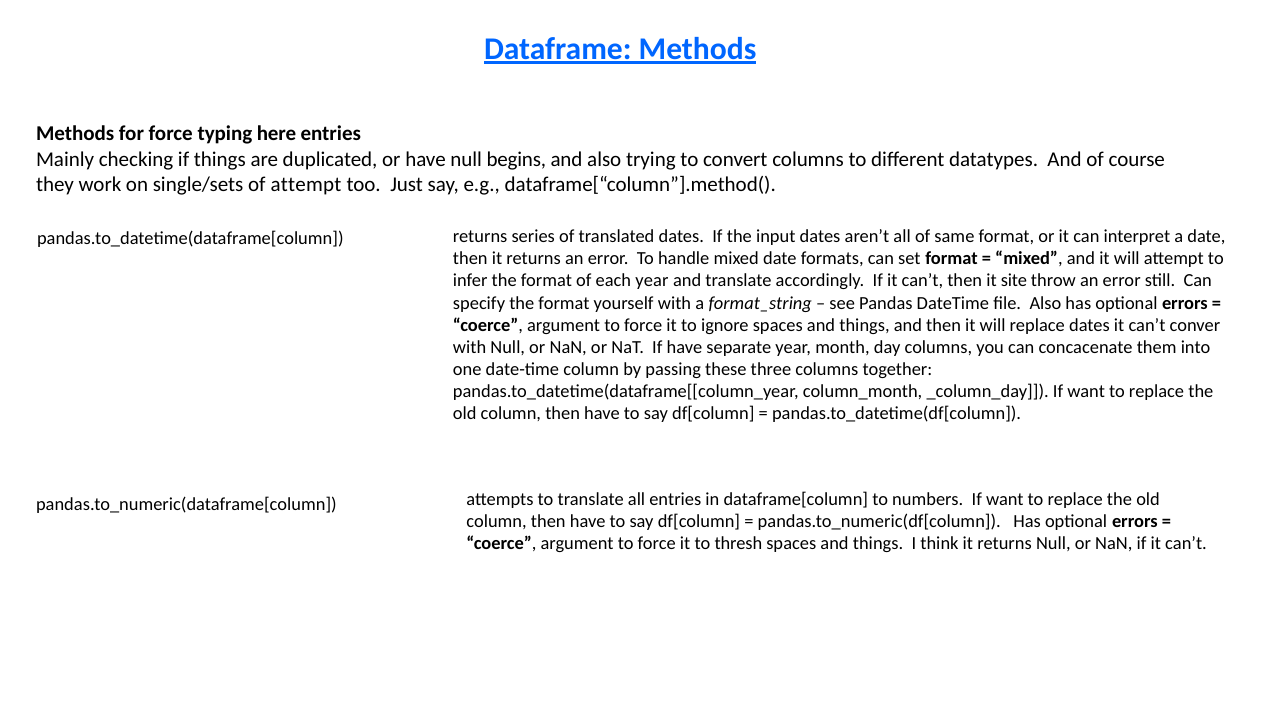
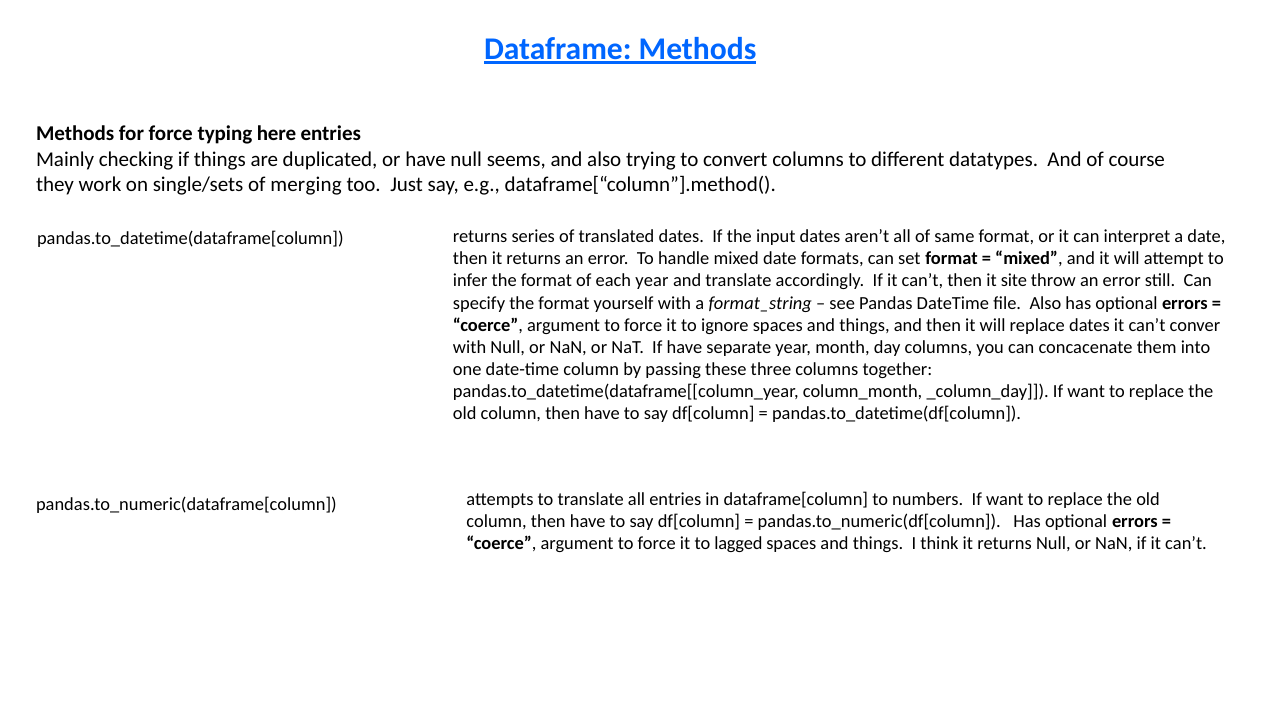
begins: begins -> seems
of attempt: attempt -> merging
thresh: thresh -> lagged
